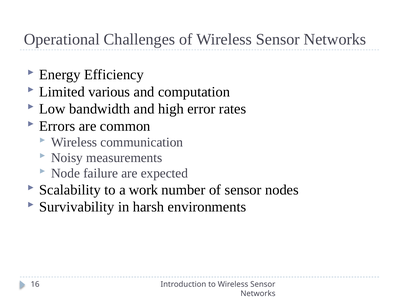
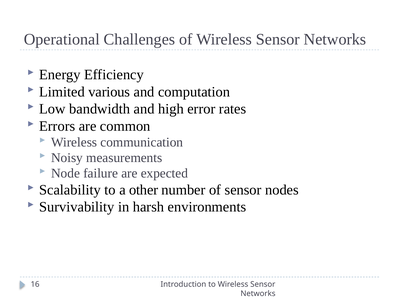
work: work -> other
